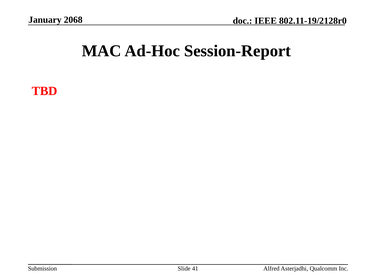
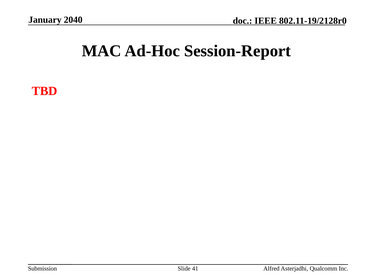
2068: 2068 -> 2040
